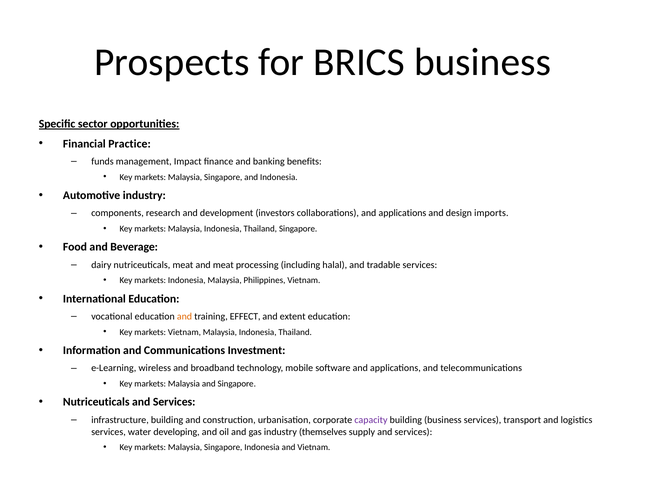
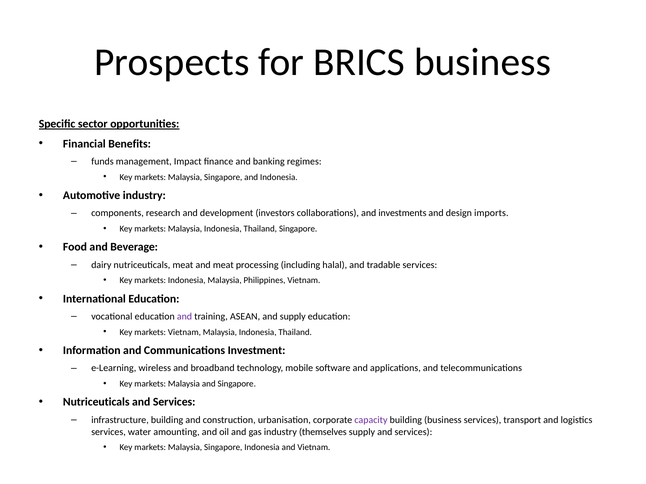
Practice: Practice -> Benefits
benefits: benefits -> regimes
collaborations and applications: applications -> investments
and at (185, 317) colour: orange -> purple
EFFECT: EFFECT -> ASEAN
and extent: extent -> supply
developing: developing -> amounting
